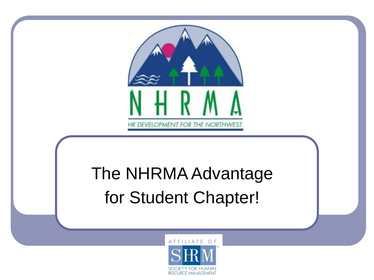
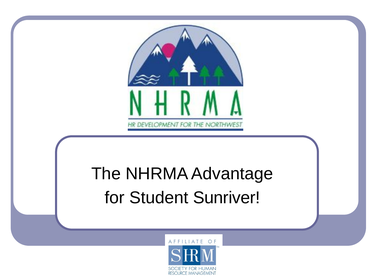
Chapter: Chapter -> Sunriver
